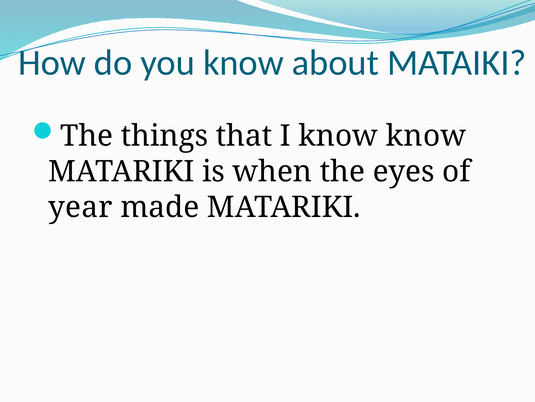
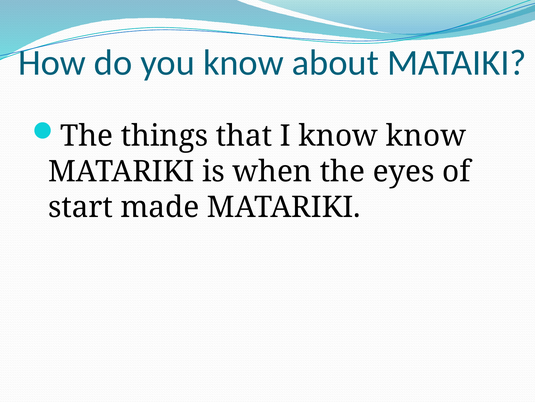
year: year -> start
